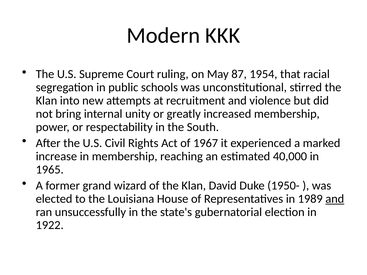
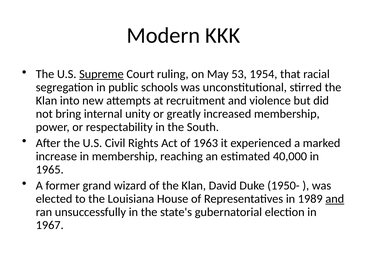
Supreme underline: none -> present
87: 87 -> 53
1967: 1967 -> 1963
1922: 1922 -> 1967
